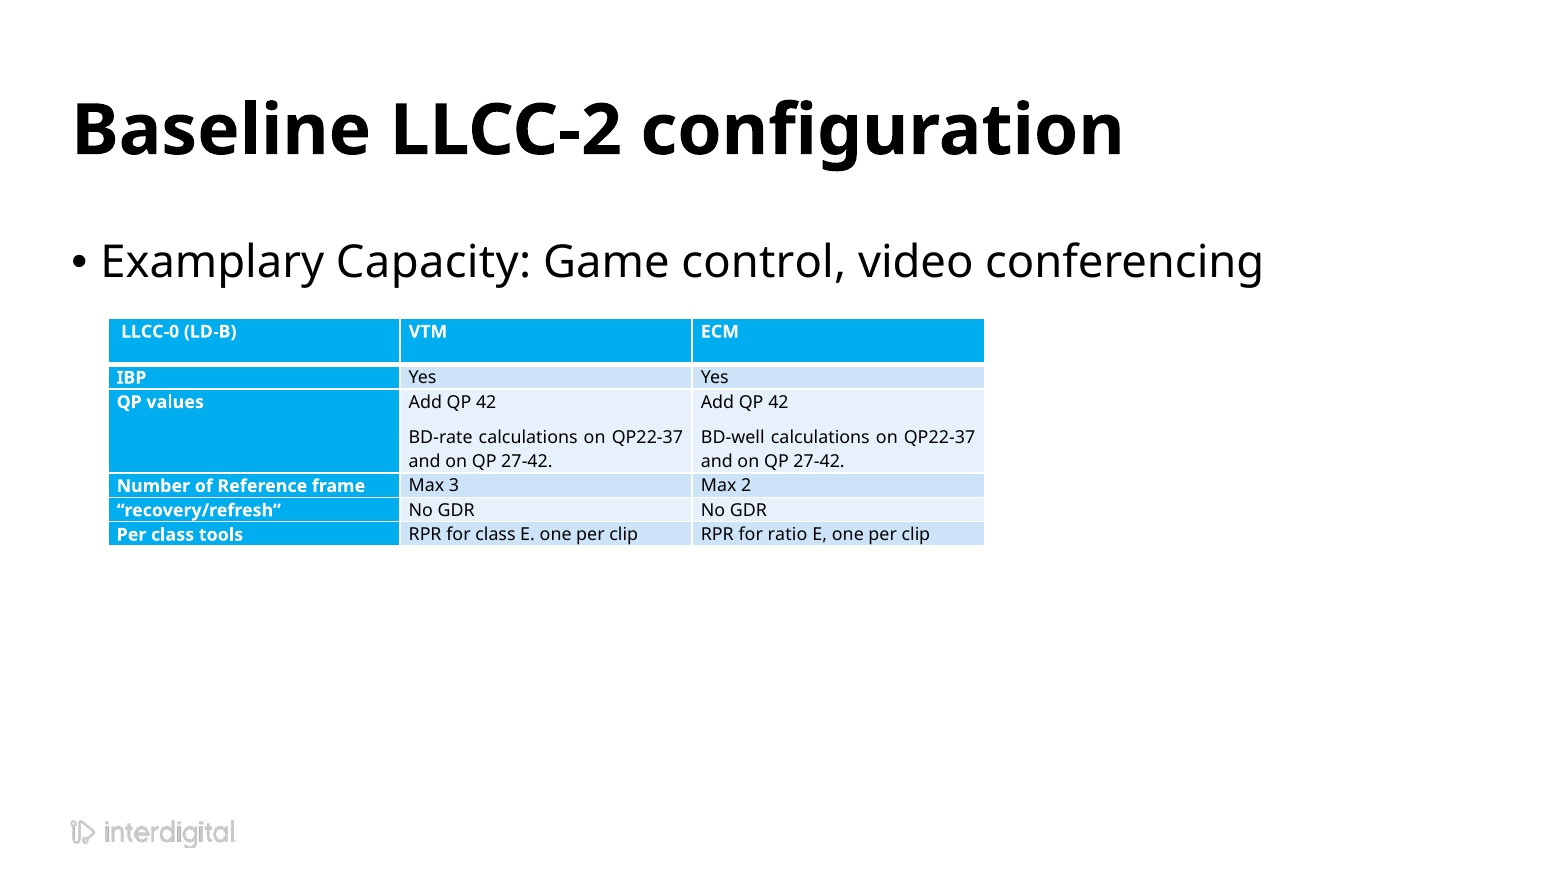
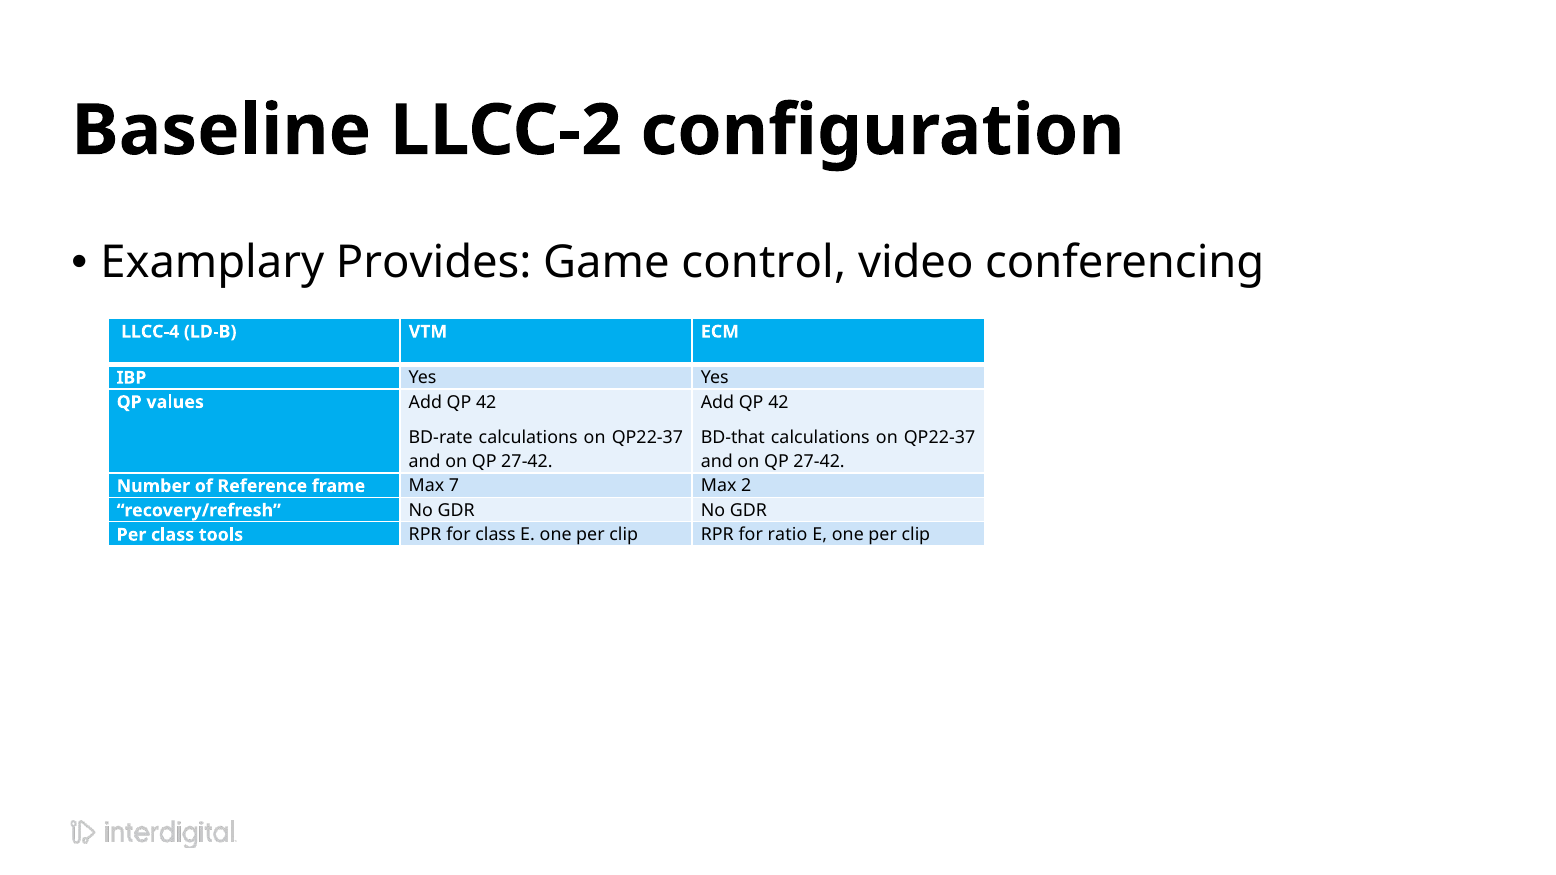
Capacity: Capacity -> Provides
LLCC-0: LLCC-0 -> LLCC-4
BD-well: BD-well -> BD-that
3: 3 -> 7
